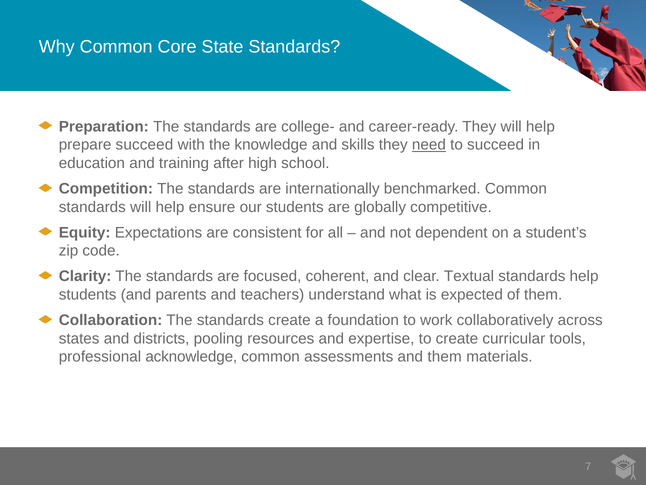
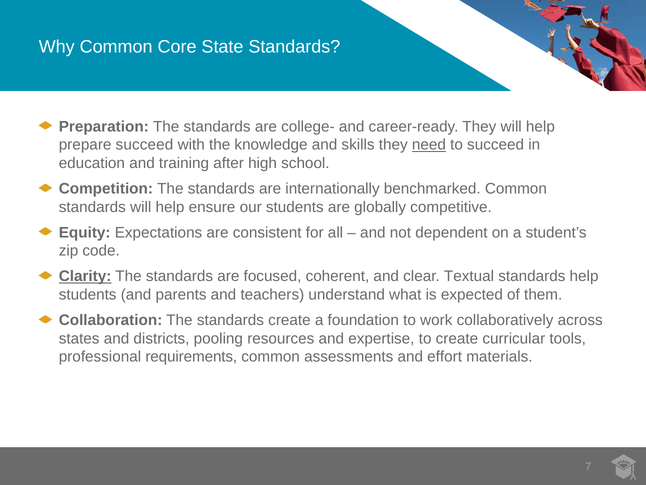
Clarity underline: none -> present
acknowledge: acknowledge -> requirements
and them: them -> effort
